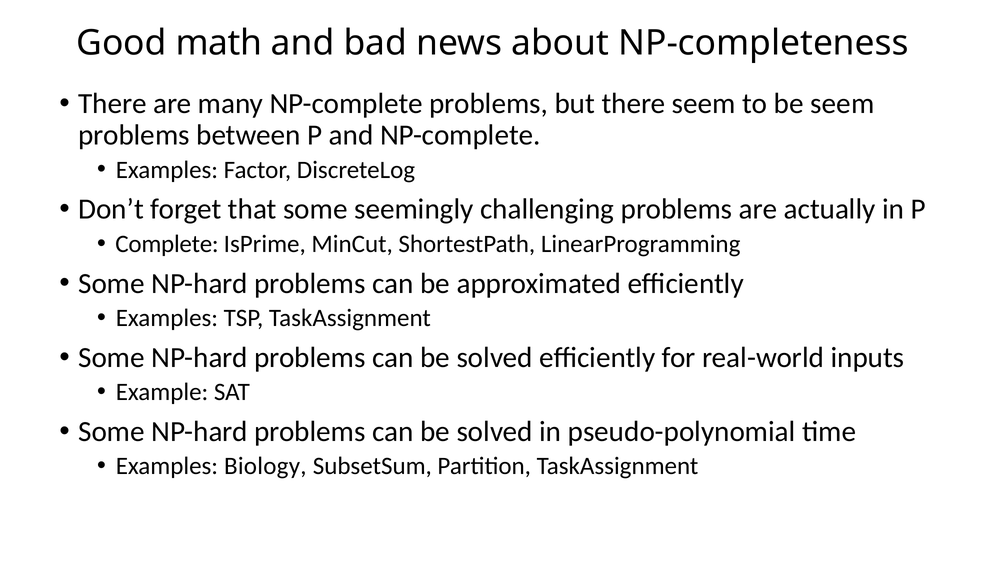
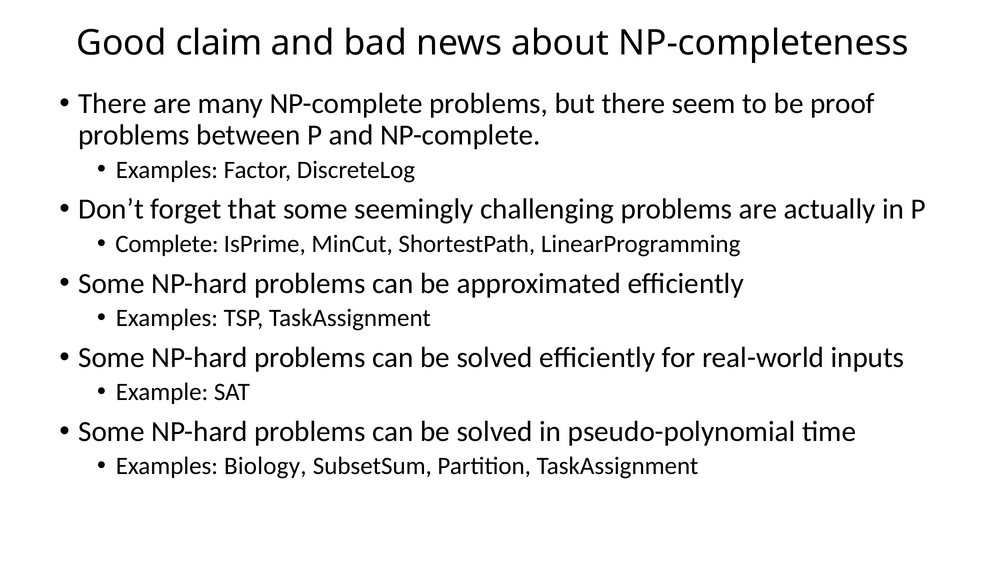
math: math -> claim
be seem: seem -> proof
